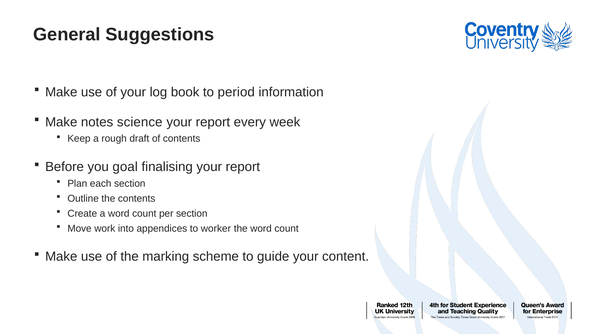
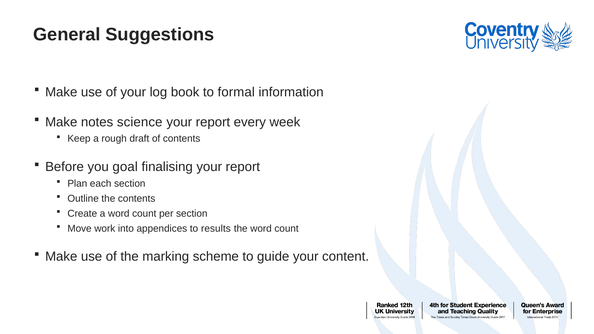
period: period -> formal
worker: worker -> results
